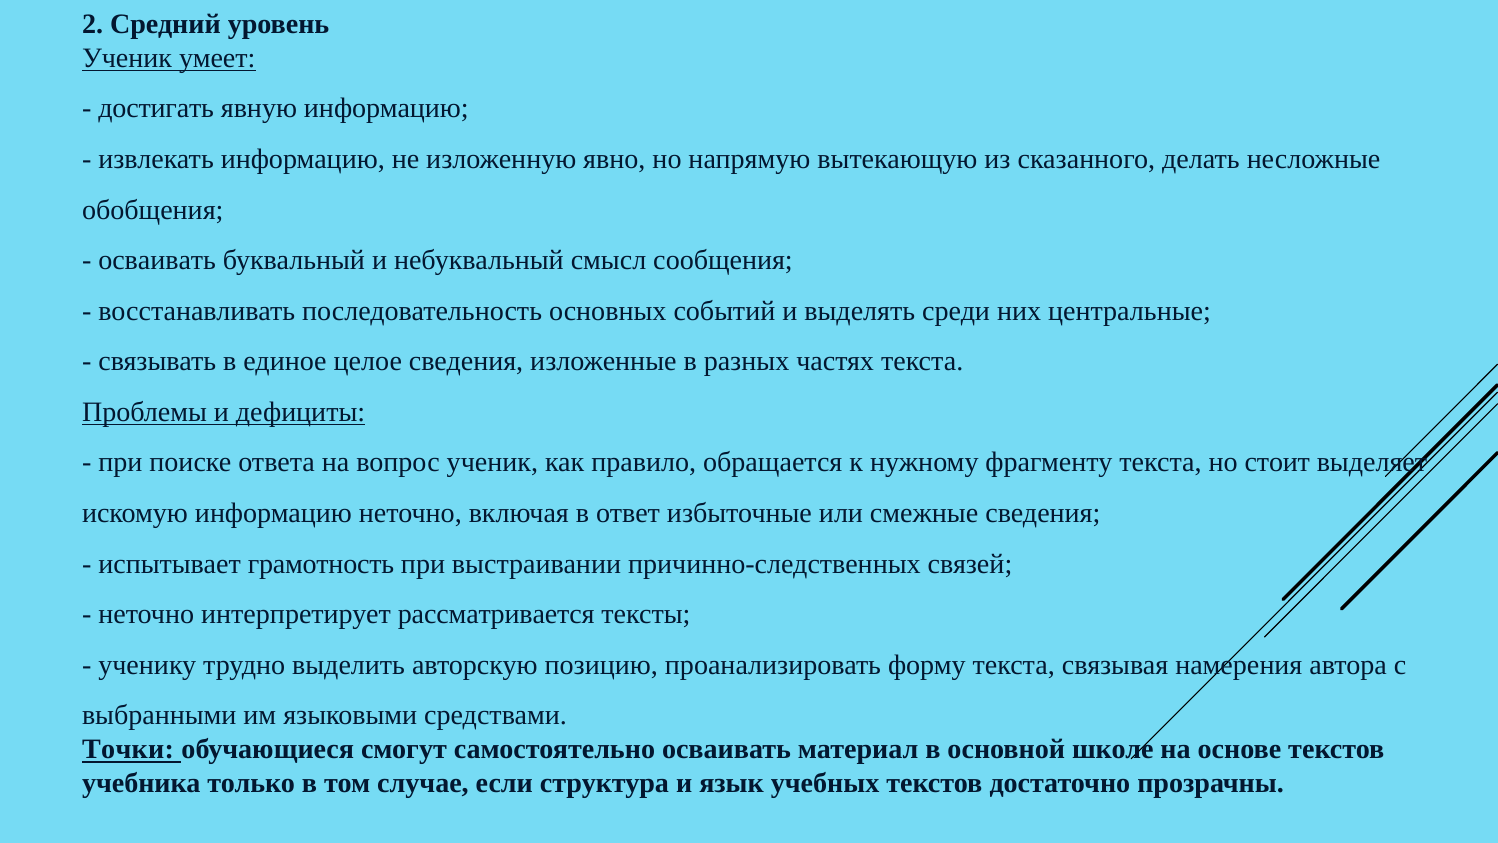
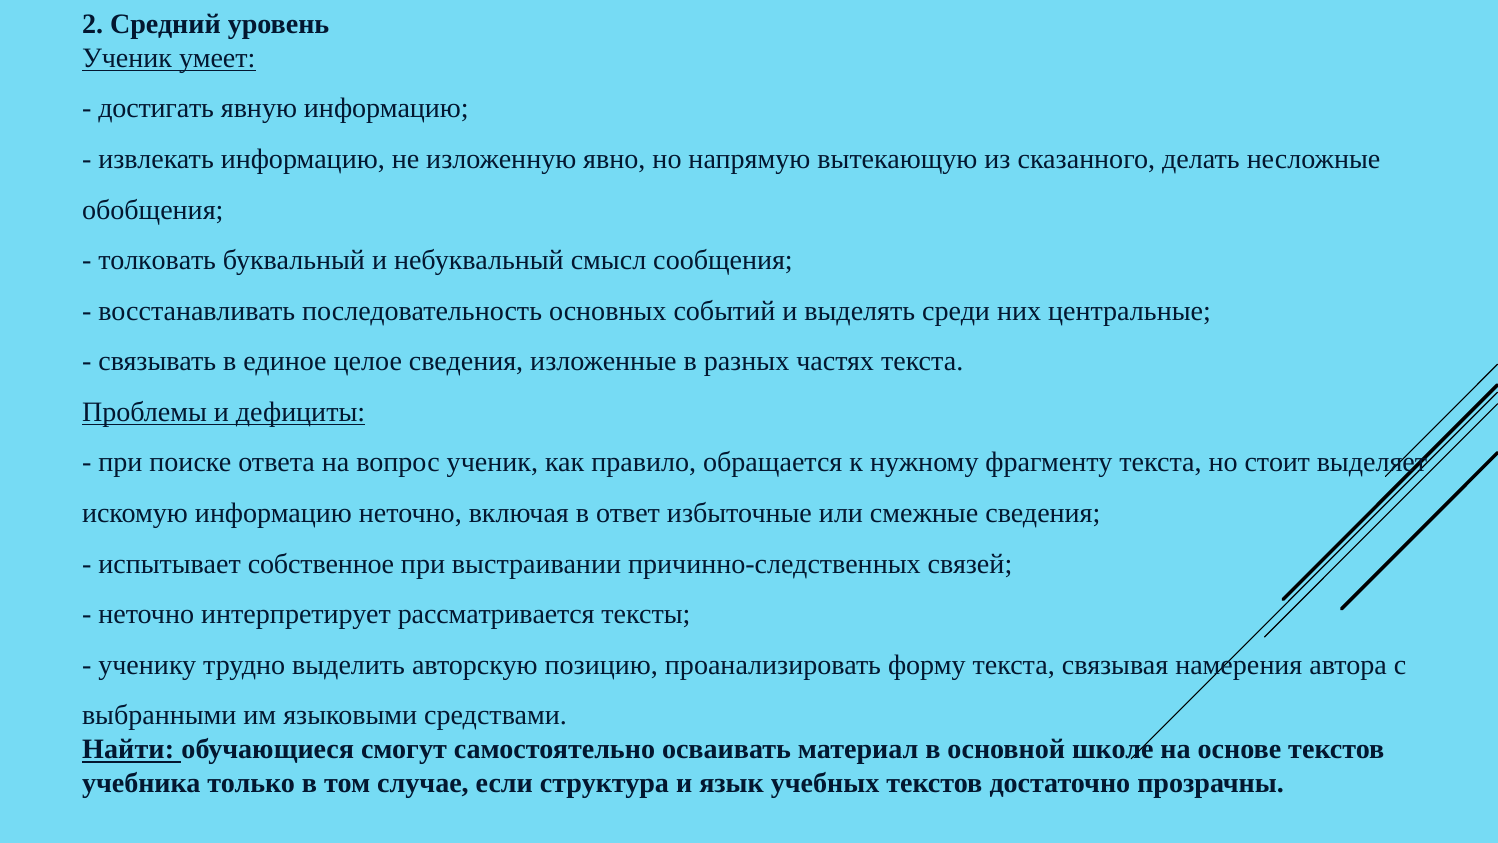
осваивать at (157, 260): осваивать -> толковать
грамотность: грамотность -> собственное
Точки: Точки -> Найти
